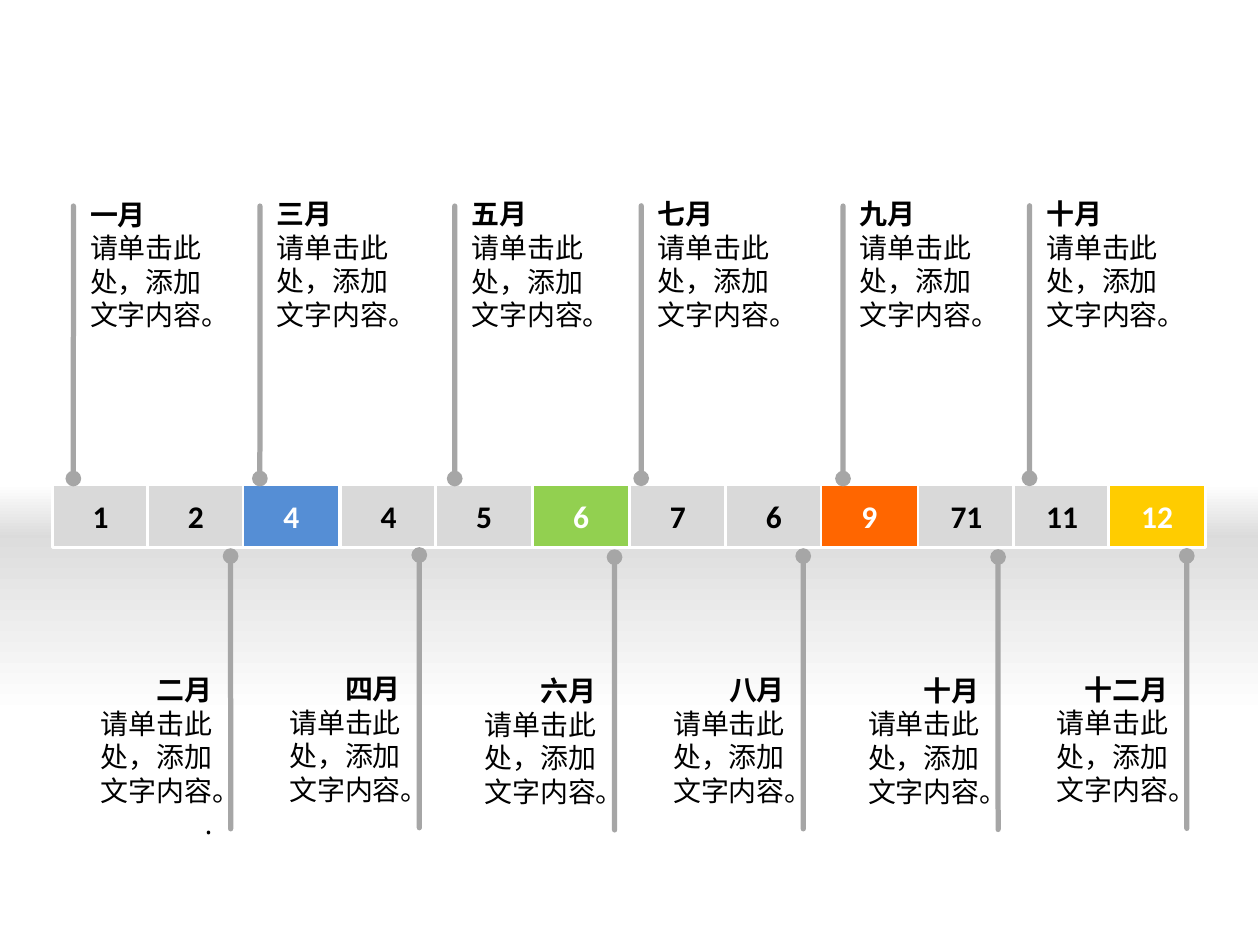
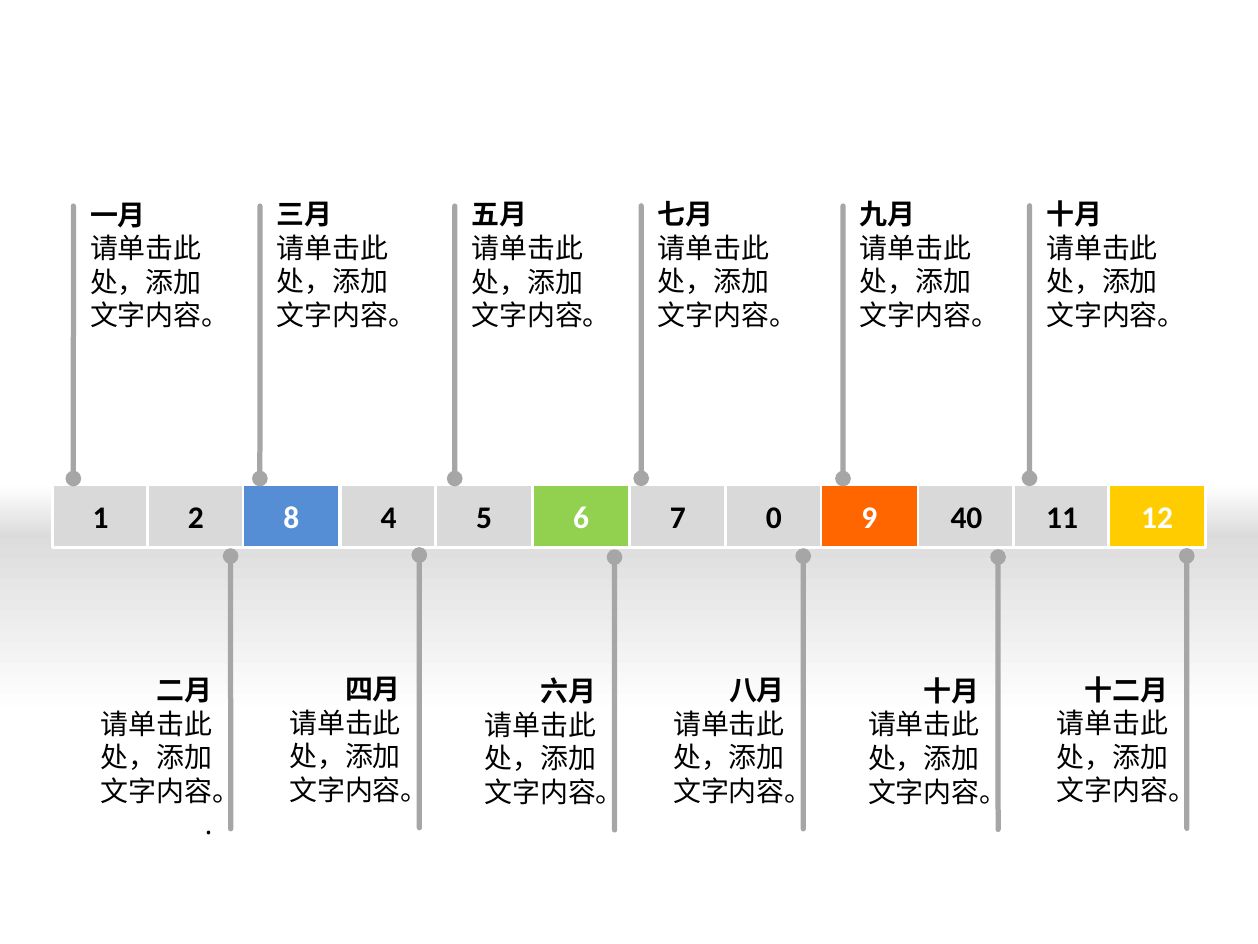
2 4: 4 -> 8
7 6: 6 -> 0
71: 71 -> 40
